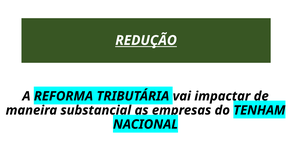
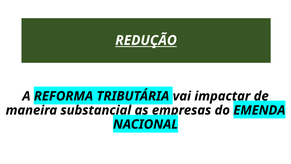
TENHAM: TENHAM -> EMENDA
